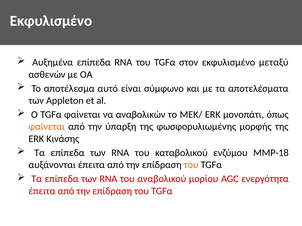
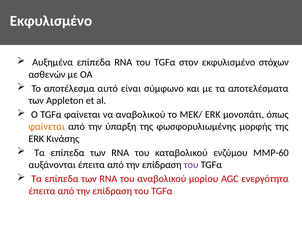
μεταξύ: μεταξύ -> στόχων
να αναβολικών: αναβολικών -> αναβολικού
ΜΜΡ-18: ΜΜΡ-18 -> ΜΜΡ-60
του at (191, 165) colour: orange -> purple
